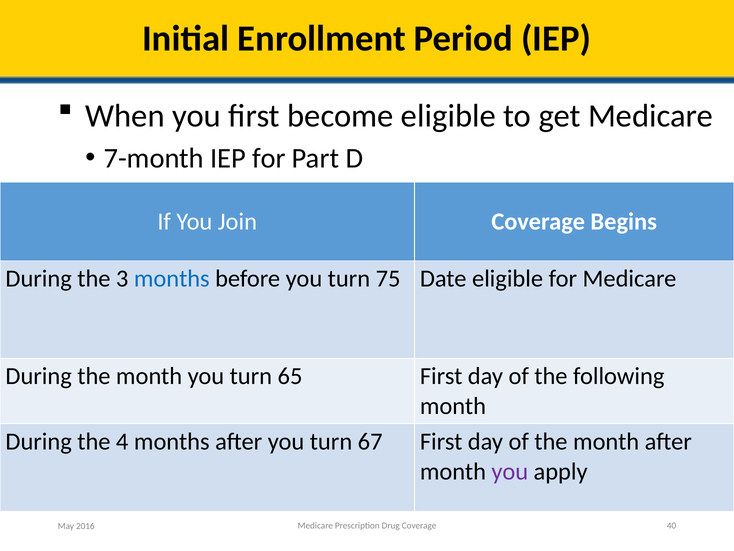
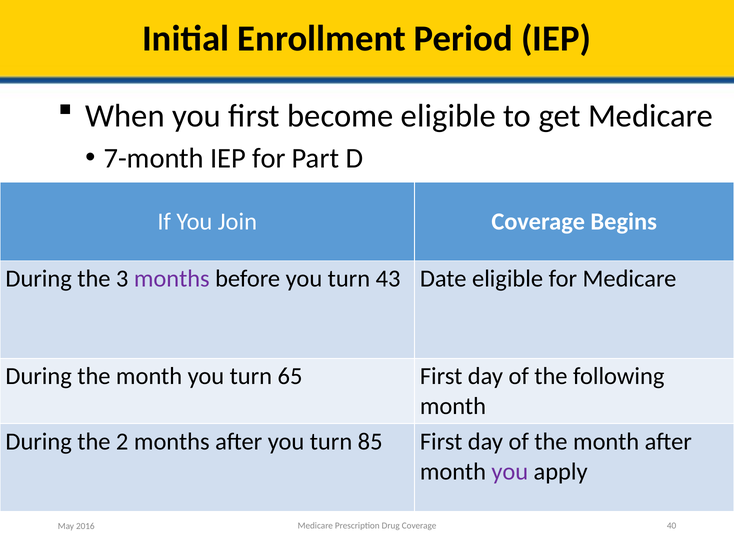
months at (172, 278) colour: blue -> purple
75: 75 -> 43
4: 4 -> 2
67: 67 -> 85
